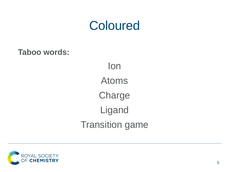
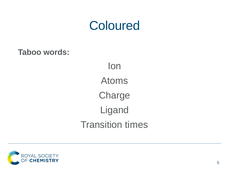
game: game -> times
